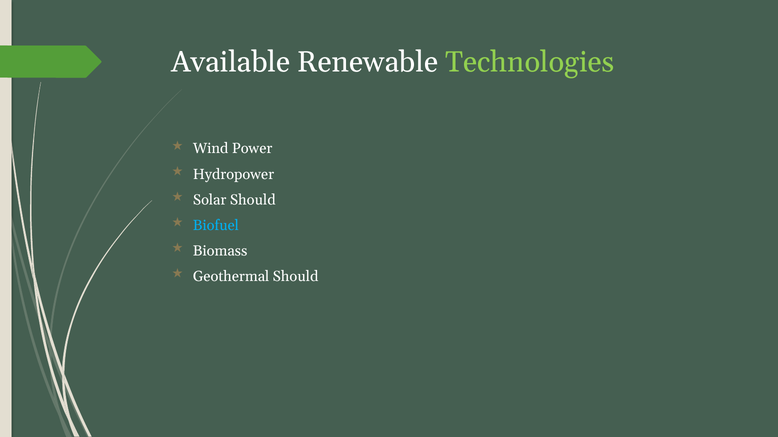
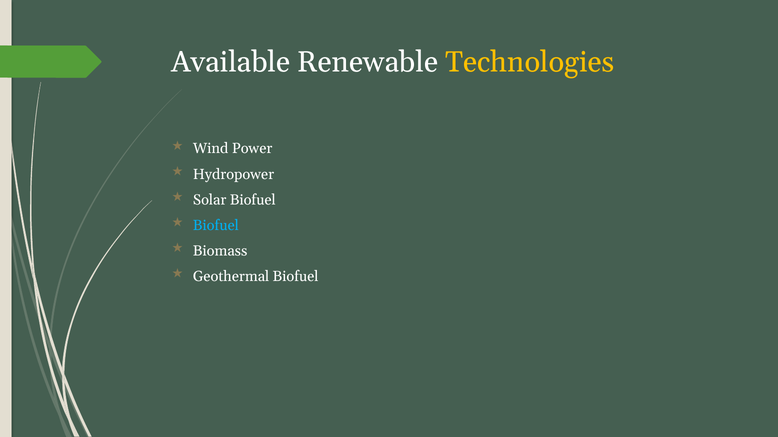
Technologies colour: light green -> yellow
Solar Should: Should -> Biofuel
Geothermal Should: Should -> Biofuel
